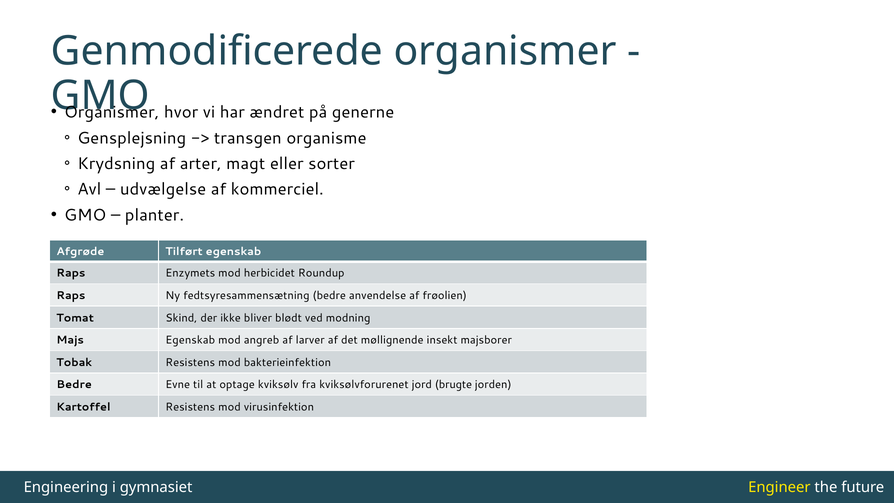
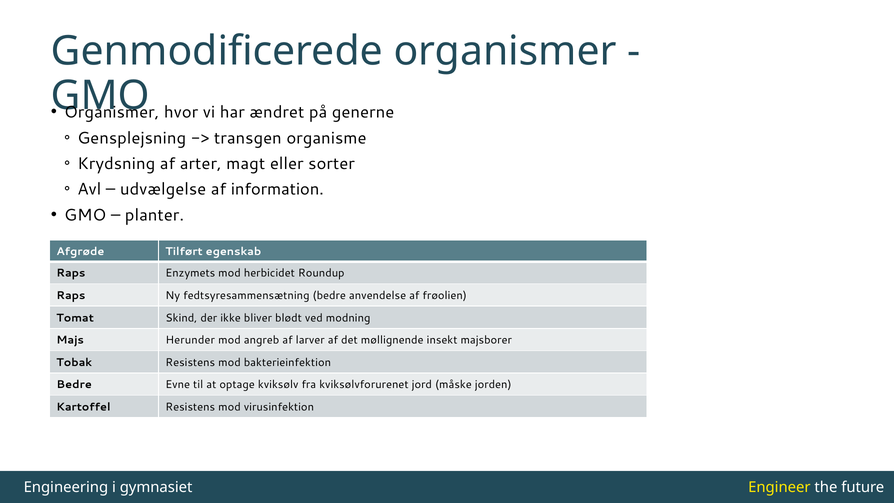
kommerciel: kommerciel -> information
Majs Egenskab: Egenskab -> Herunder
brugte: brugte -> måske
